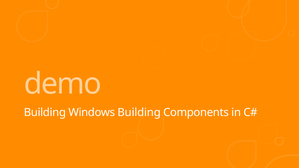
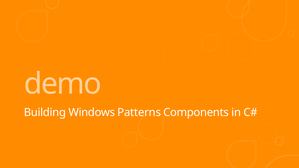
Windows Building: Building -> Patterns
